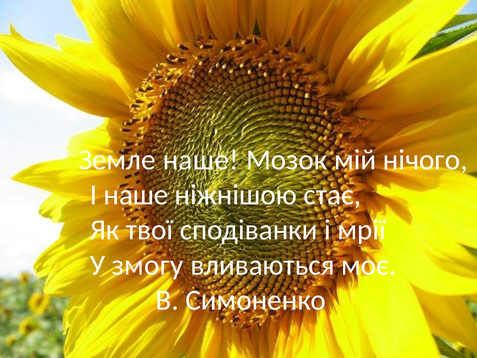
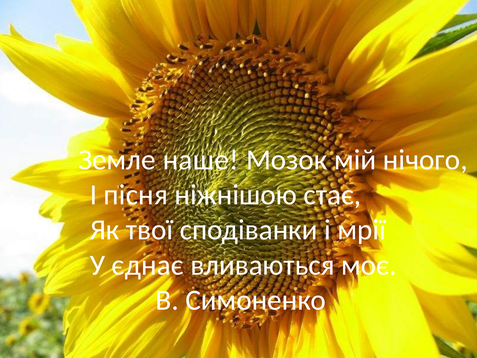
І наше: наше -> пісня
змогу: змогу -> єднає
